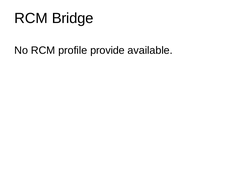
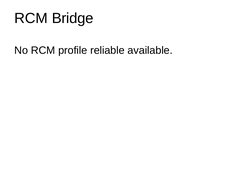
provide: provide -> reliable
